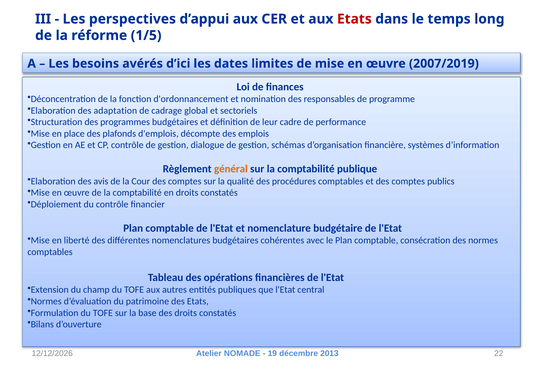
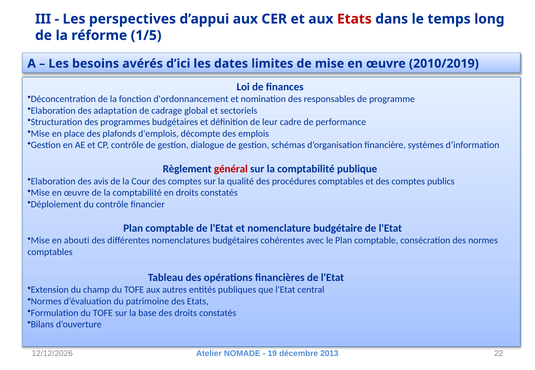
2007/2019: 2007/2019 -> 2010/2019
général colour: orange -> red
liberté: liberté -> abouti
